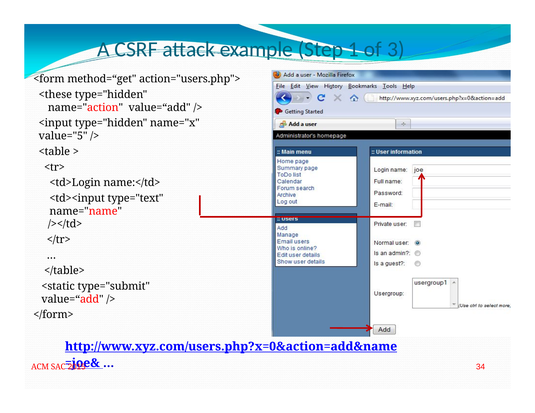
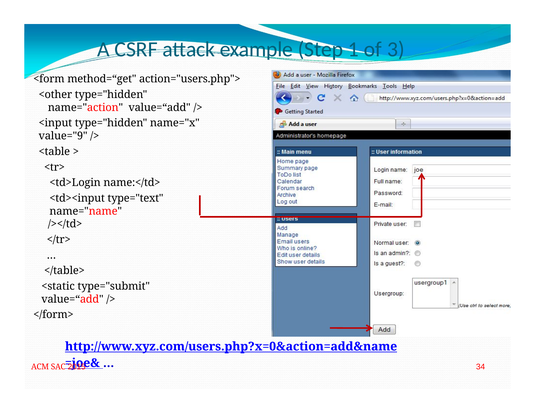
<these: <these -> <other
value="5: value="5 -> value="9
